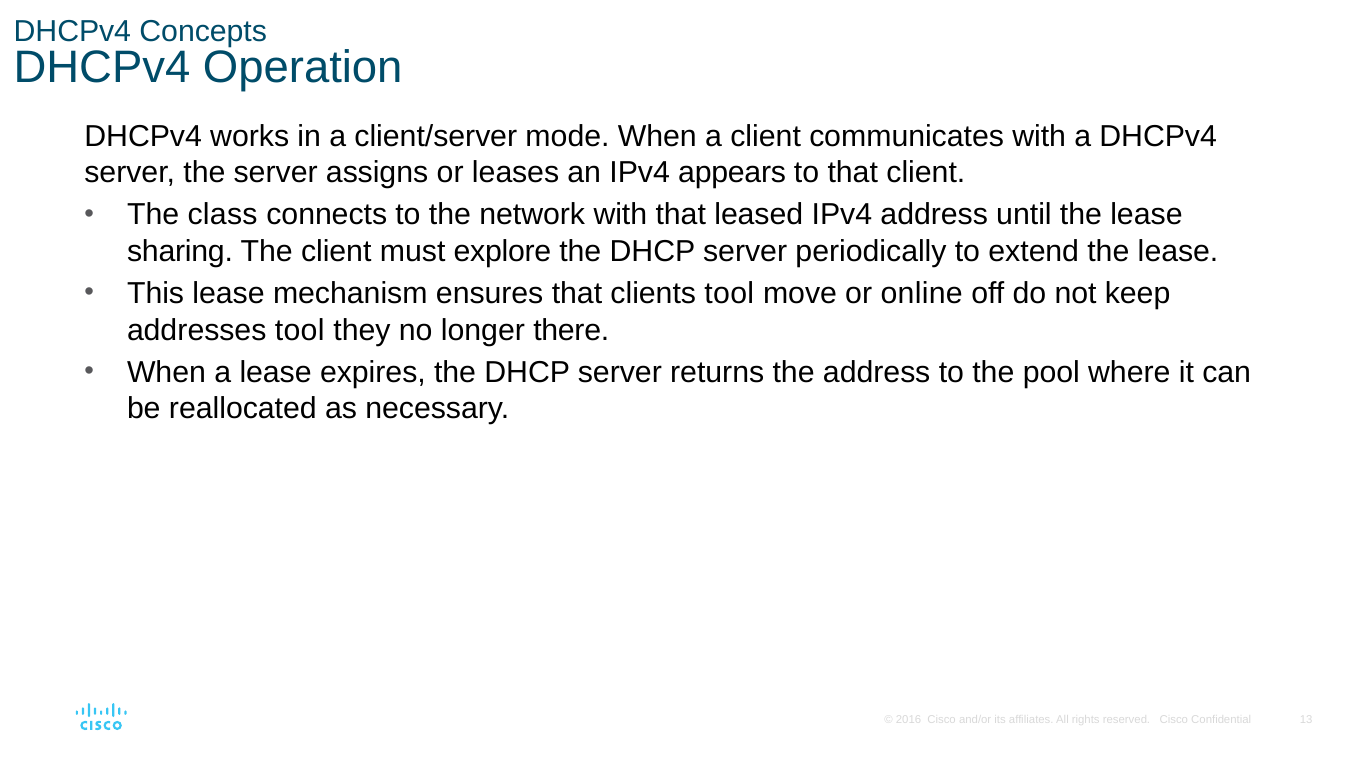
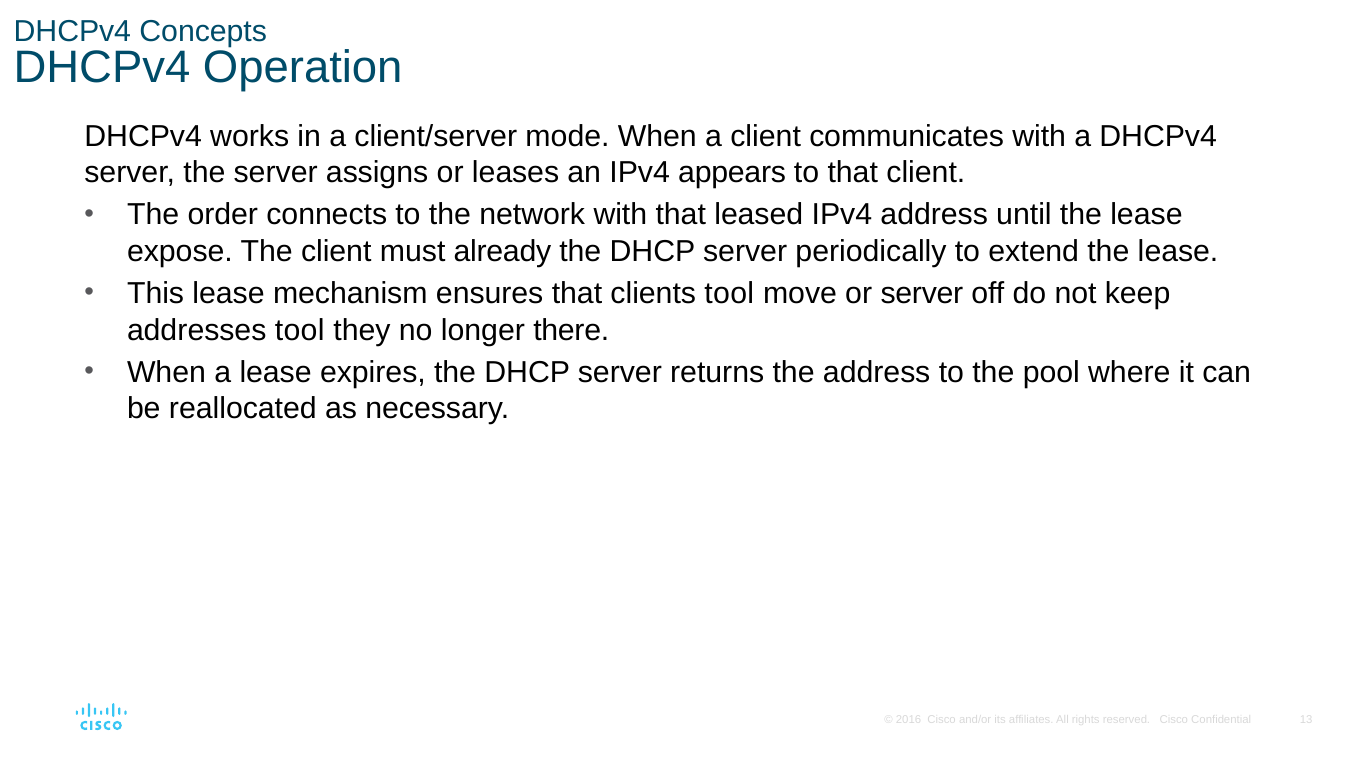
class: class -> order
sharing: sharing -> expose
explore: explore -> already
or online: online -> server
